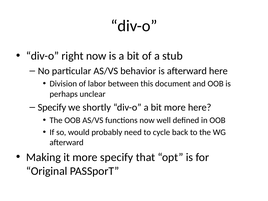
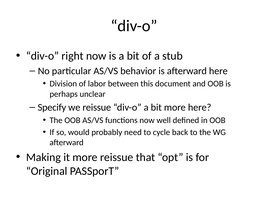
we shortly: shortly -> reissue
more specify: specify -> reissue
